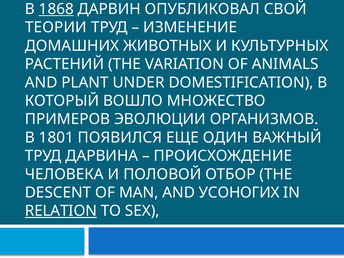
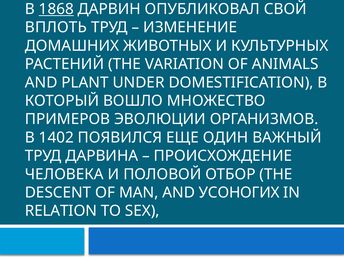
ТЕОРИИ: ТЕОРИИ -> ВПЛОТЬ
1801: 1801 -> 1402
RELATION underline: present -> none
